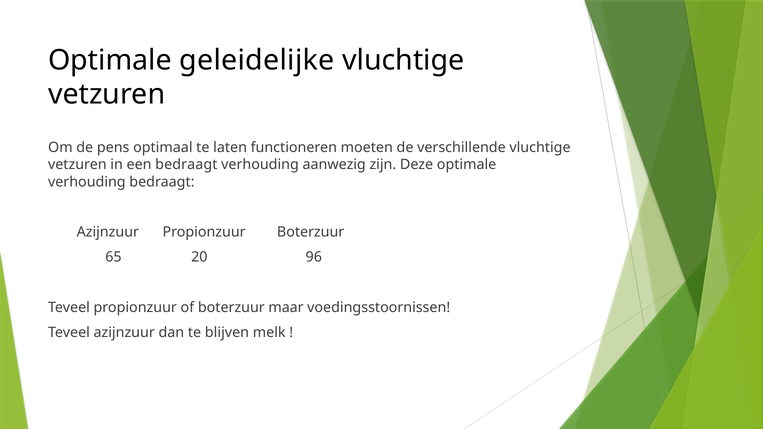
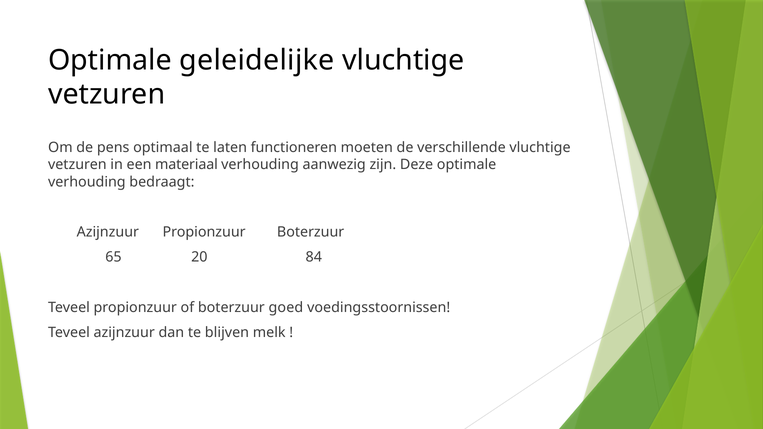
een bedraagt: bedraagt -> materiaal
96: 96 -> 84
maar: maar -> goed
